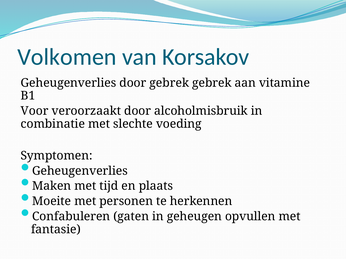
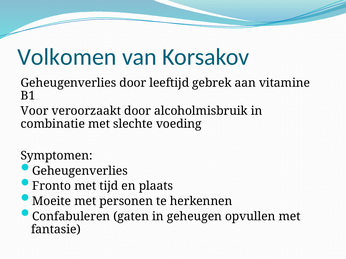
door gebrek: gebrek -> leeftijd
Maken: Maken -> Fronto
